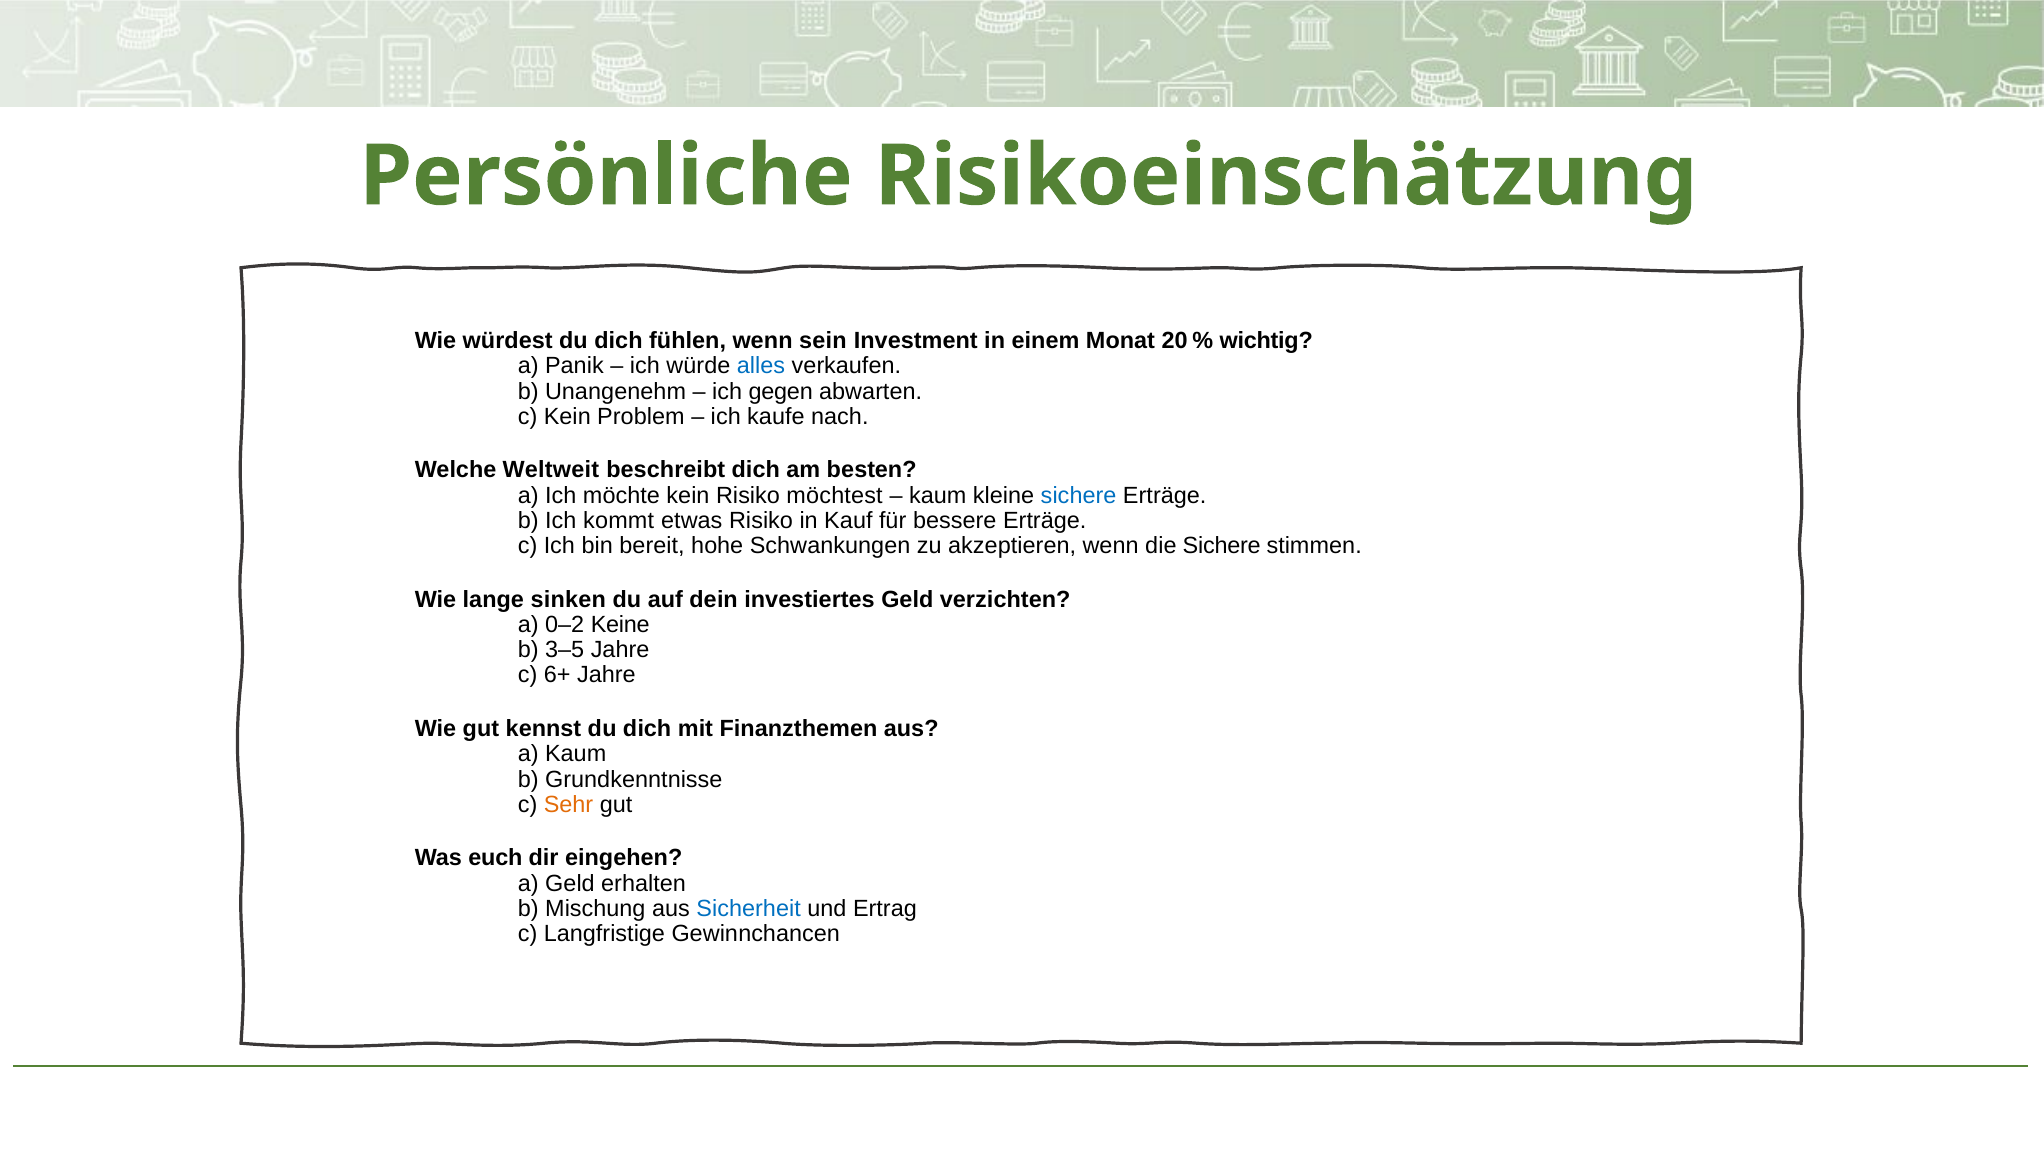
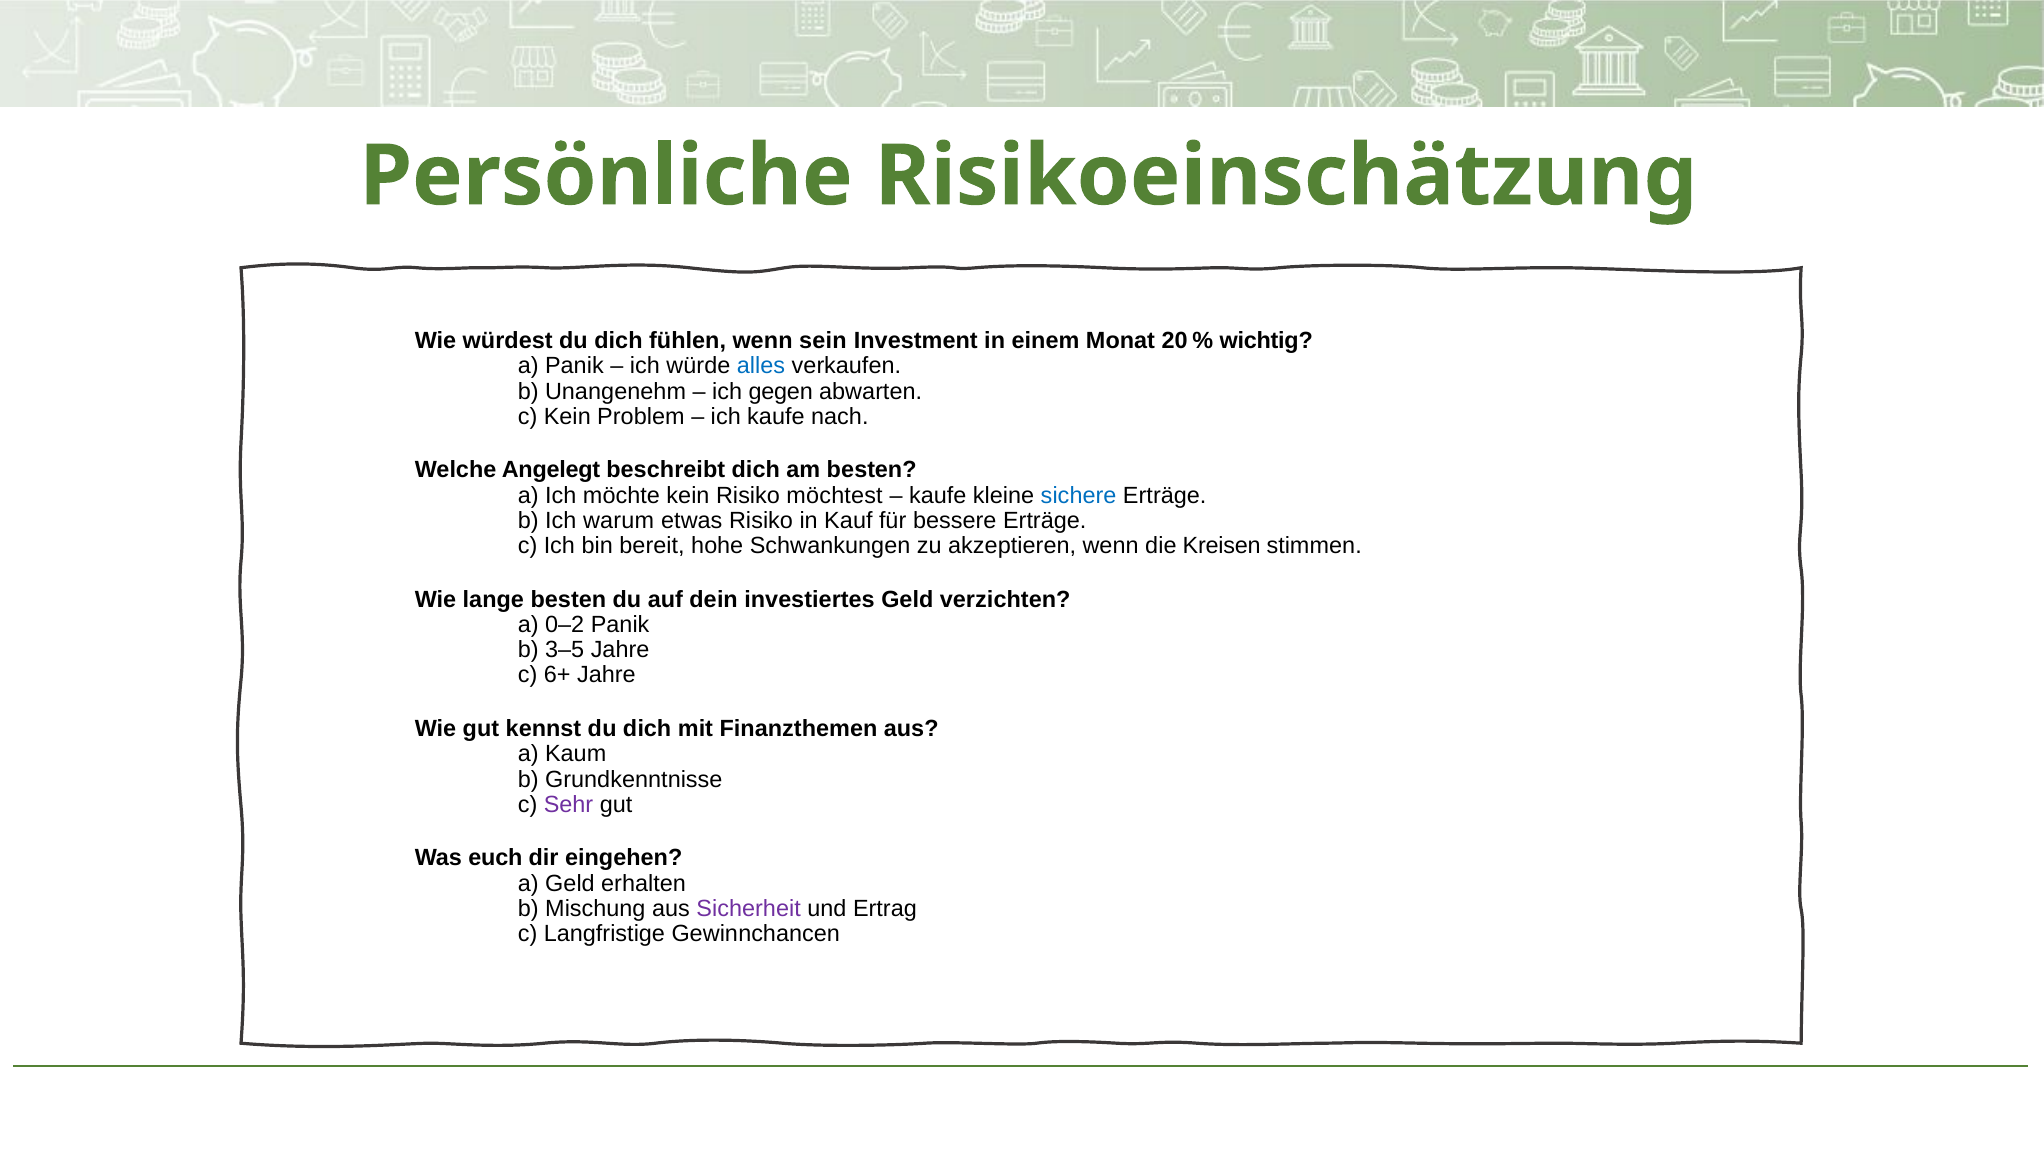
Weltweit: Weltweit -> Angelegt
kaum at (938, 495): kaum -> kaufe
kommt: kommt -> warum
die Sichere: Sichere -> Kreisen
lange sinken: sinken -> besten
0–2 Keine: Keine -> Panik
Sehr colour: orange -> purple
Sicherheit colour: blue -> purple
